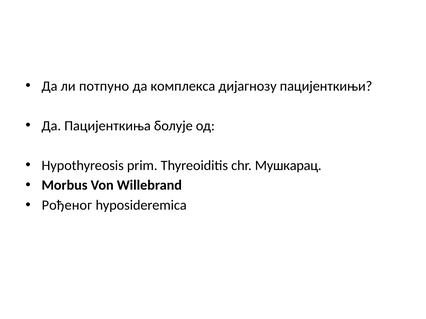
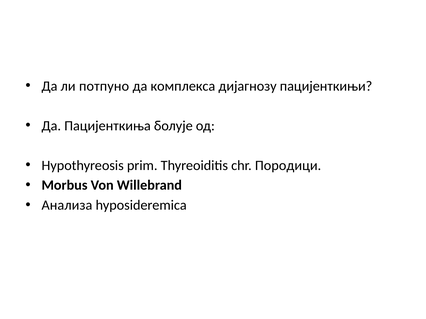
Мушкарац: Мушкарац -> Породици
Рођенoг: Рођенoг -> Анализа
